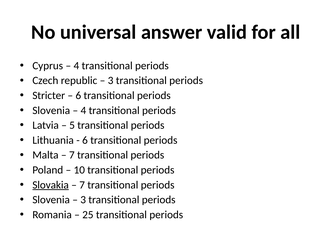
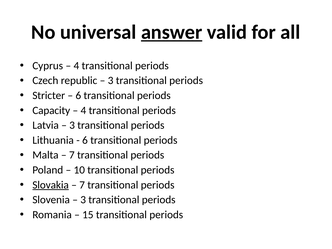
answer underline: none -> present
Slovenia at (51, 110): Slovenia -> Capacity
5 at (72, 125): 5 -> 3
25: 25 -> 15
